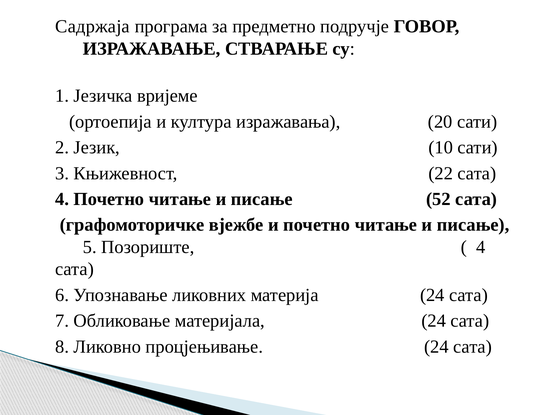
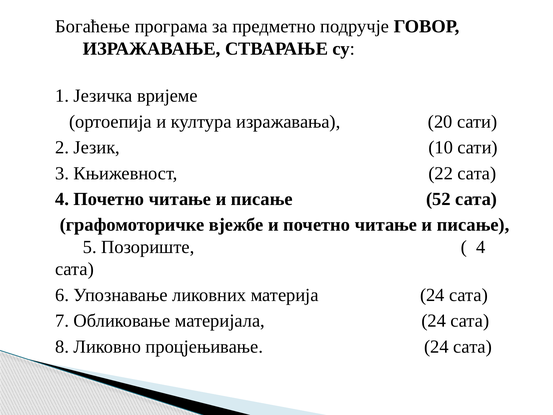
Садржаја: Садржаја -> Богаћење
